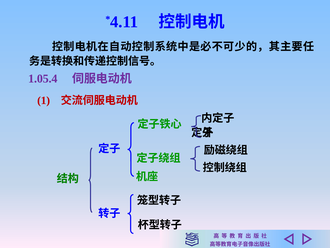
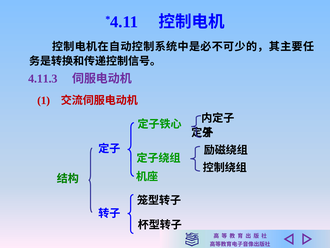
1.05.4: 1.05.4 -> 4.11.3
